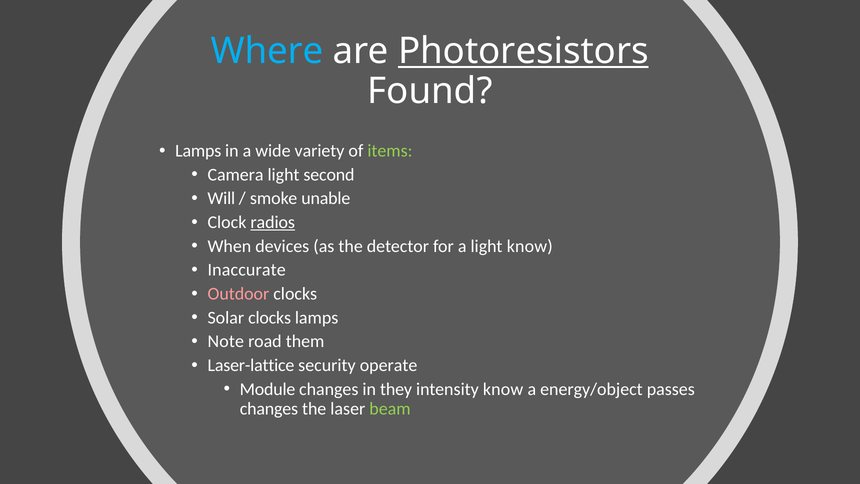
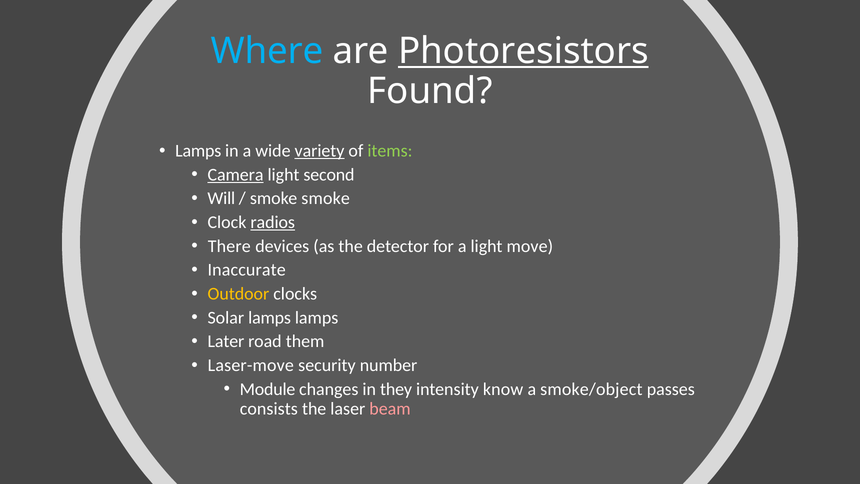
variety underline: none -> present
Camera underline: none -> present
smoke unable: unable -> smoke
When: When -> There
light know: know -> move
Outdoor colour: pink -> yellow
Solar clocks: clocks -> lamps
Note: Note -> Later
Laser-lattice: Laser-lattice -> Laser-move
operate: operate -> number
energy/object: energy/object -> smoke/object
changes at (269, 408): changes -> consists
beam colour: light green -> pink
